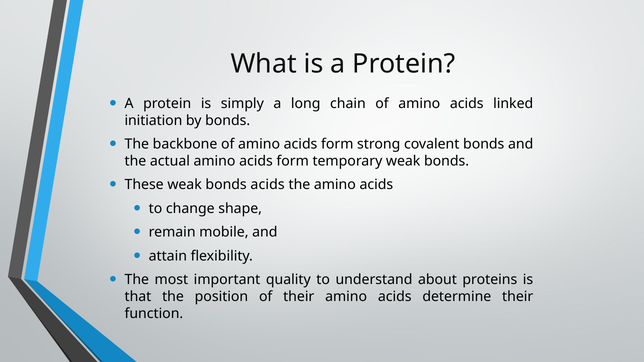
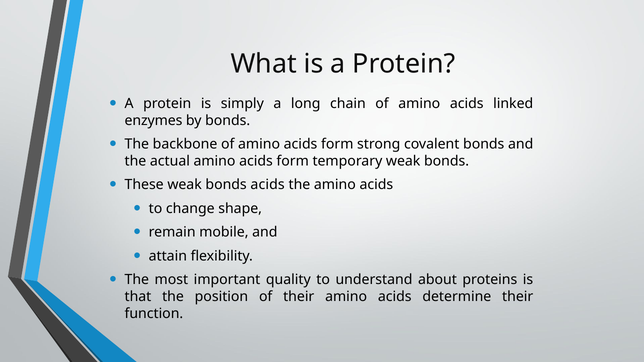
initiation: initiation -> enzymes
